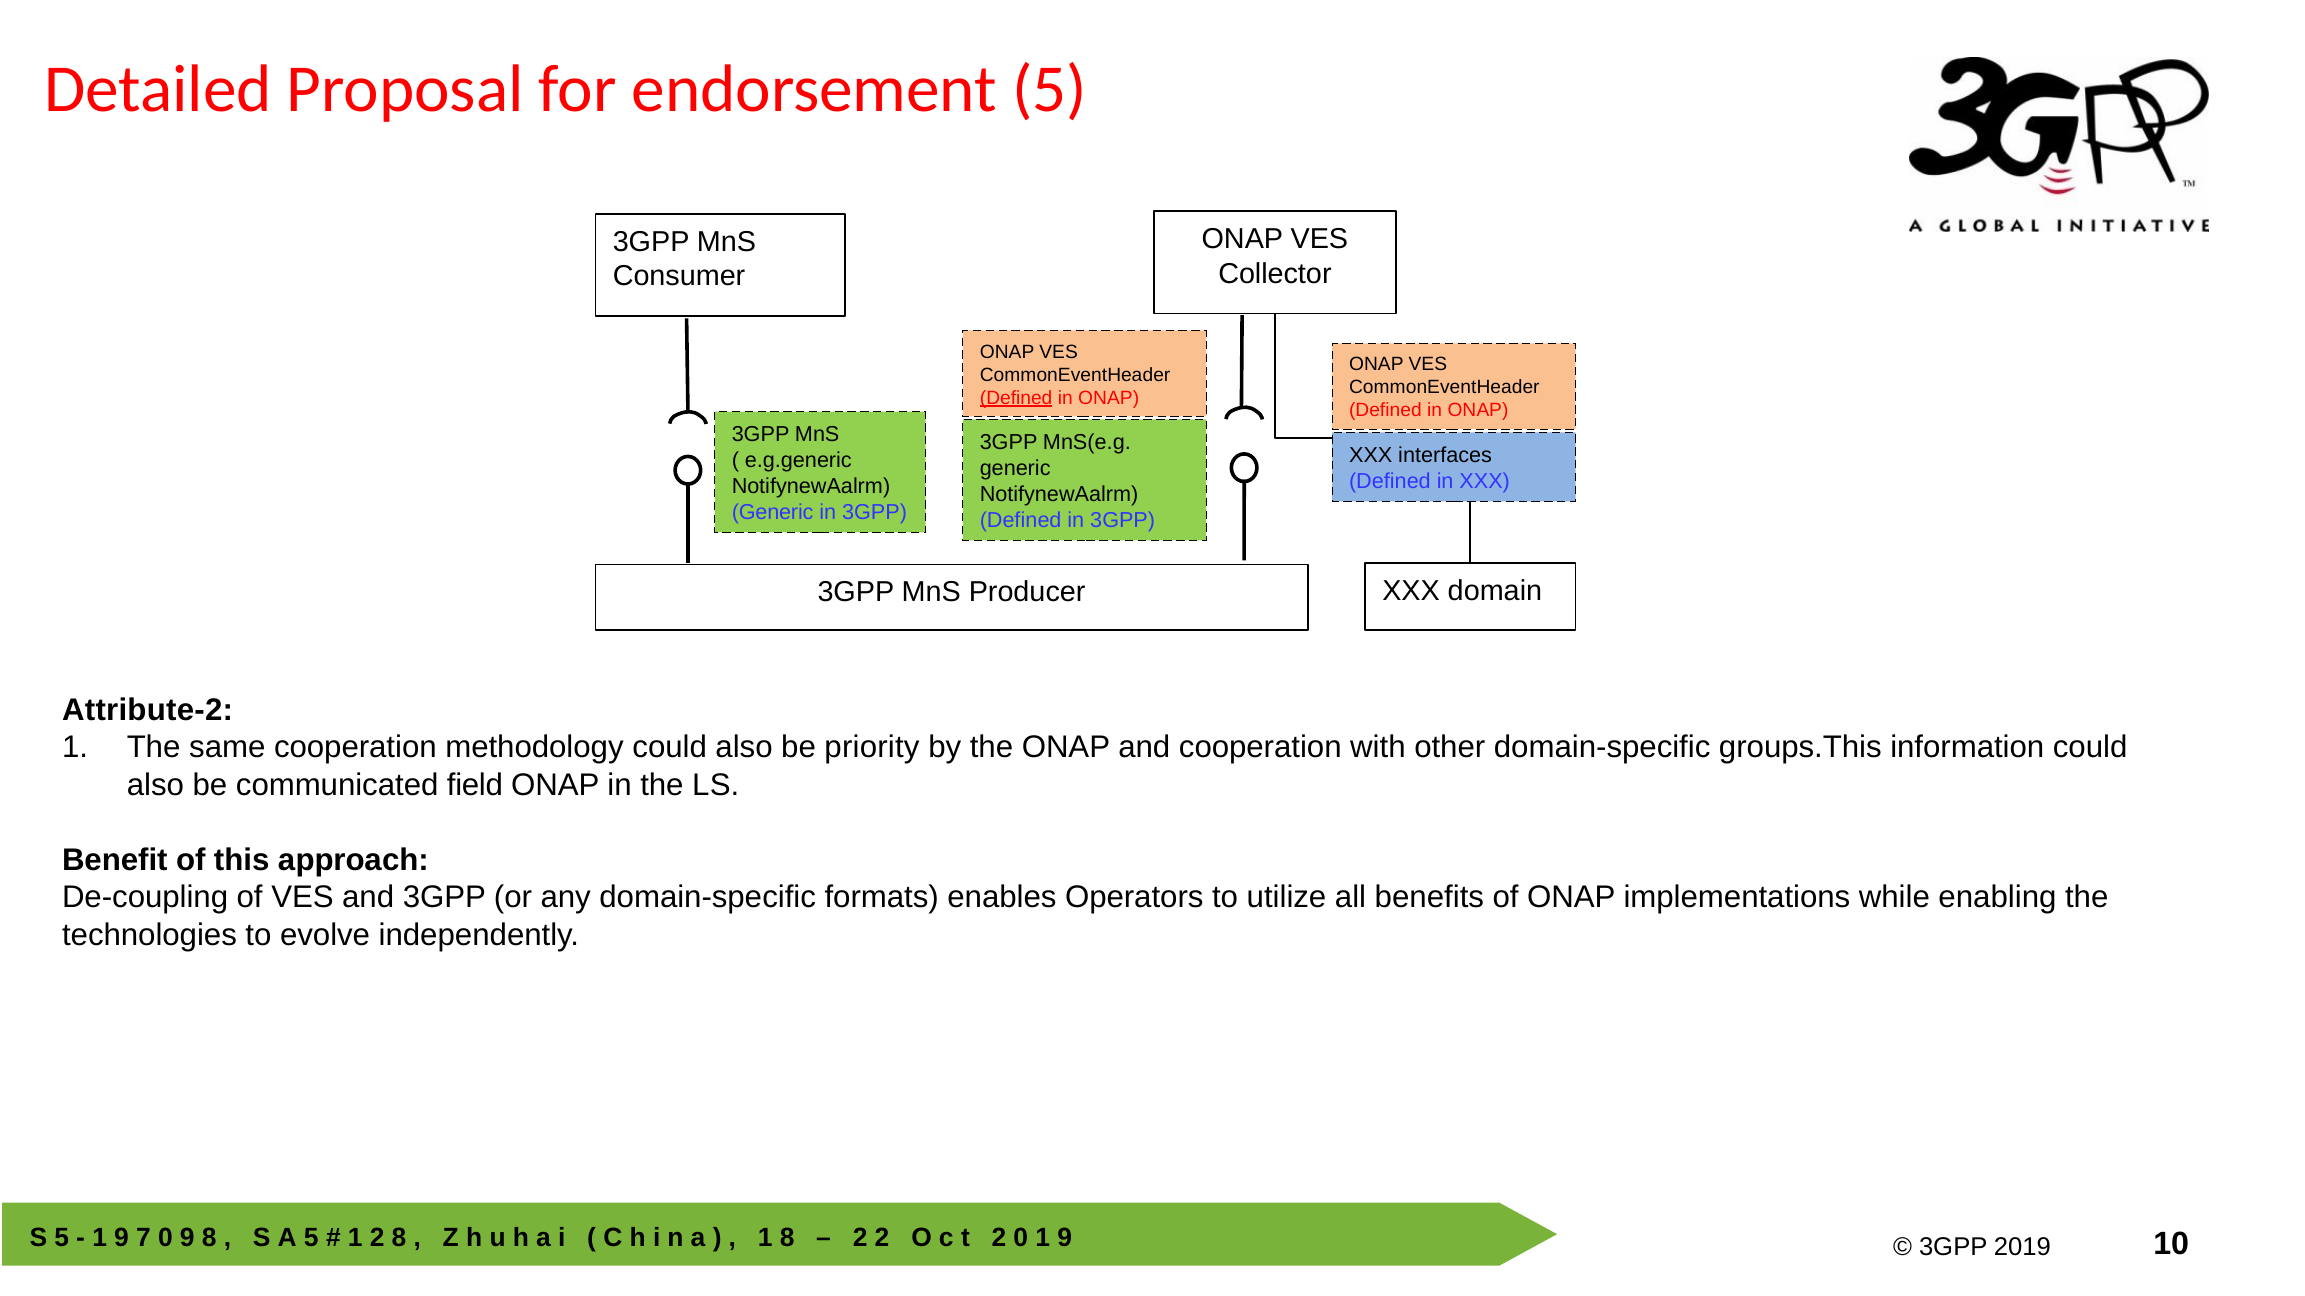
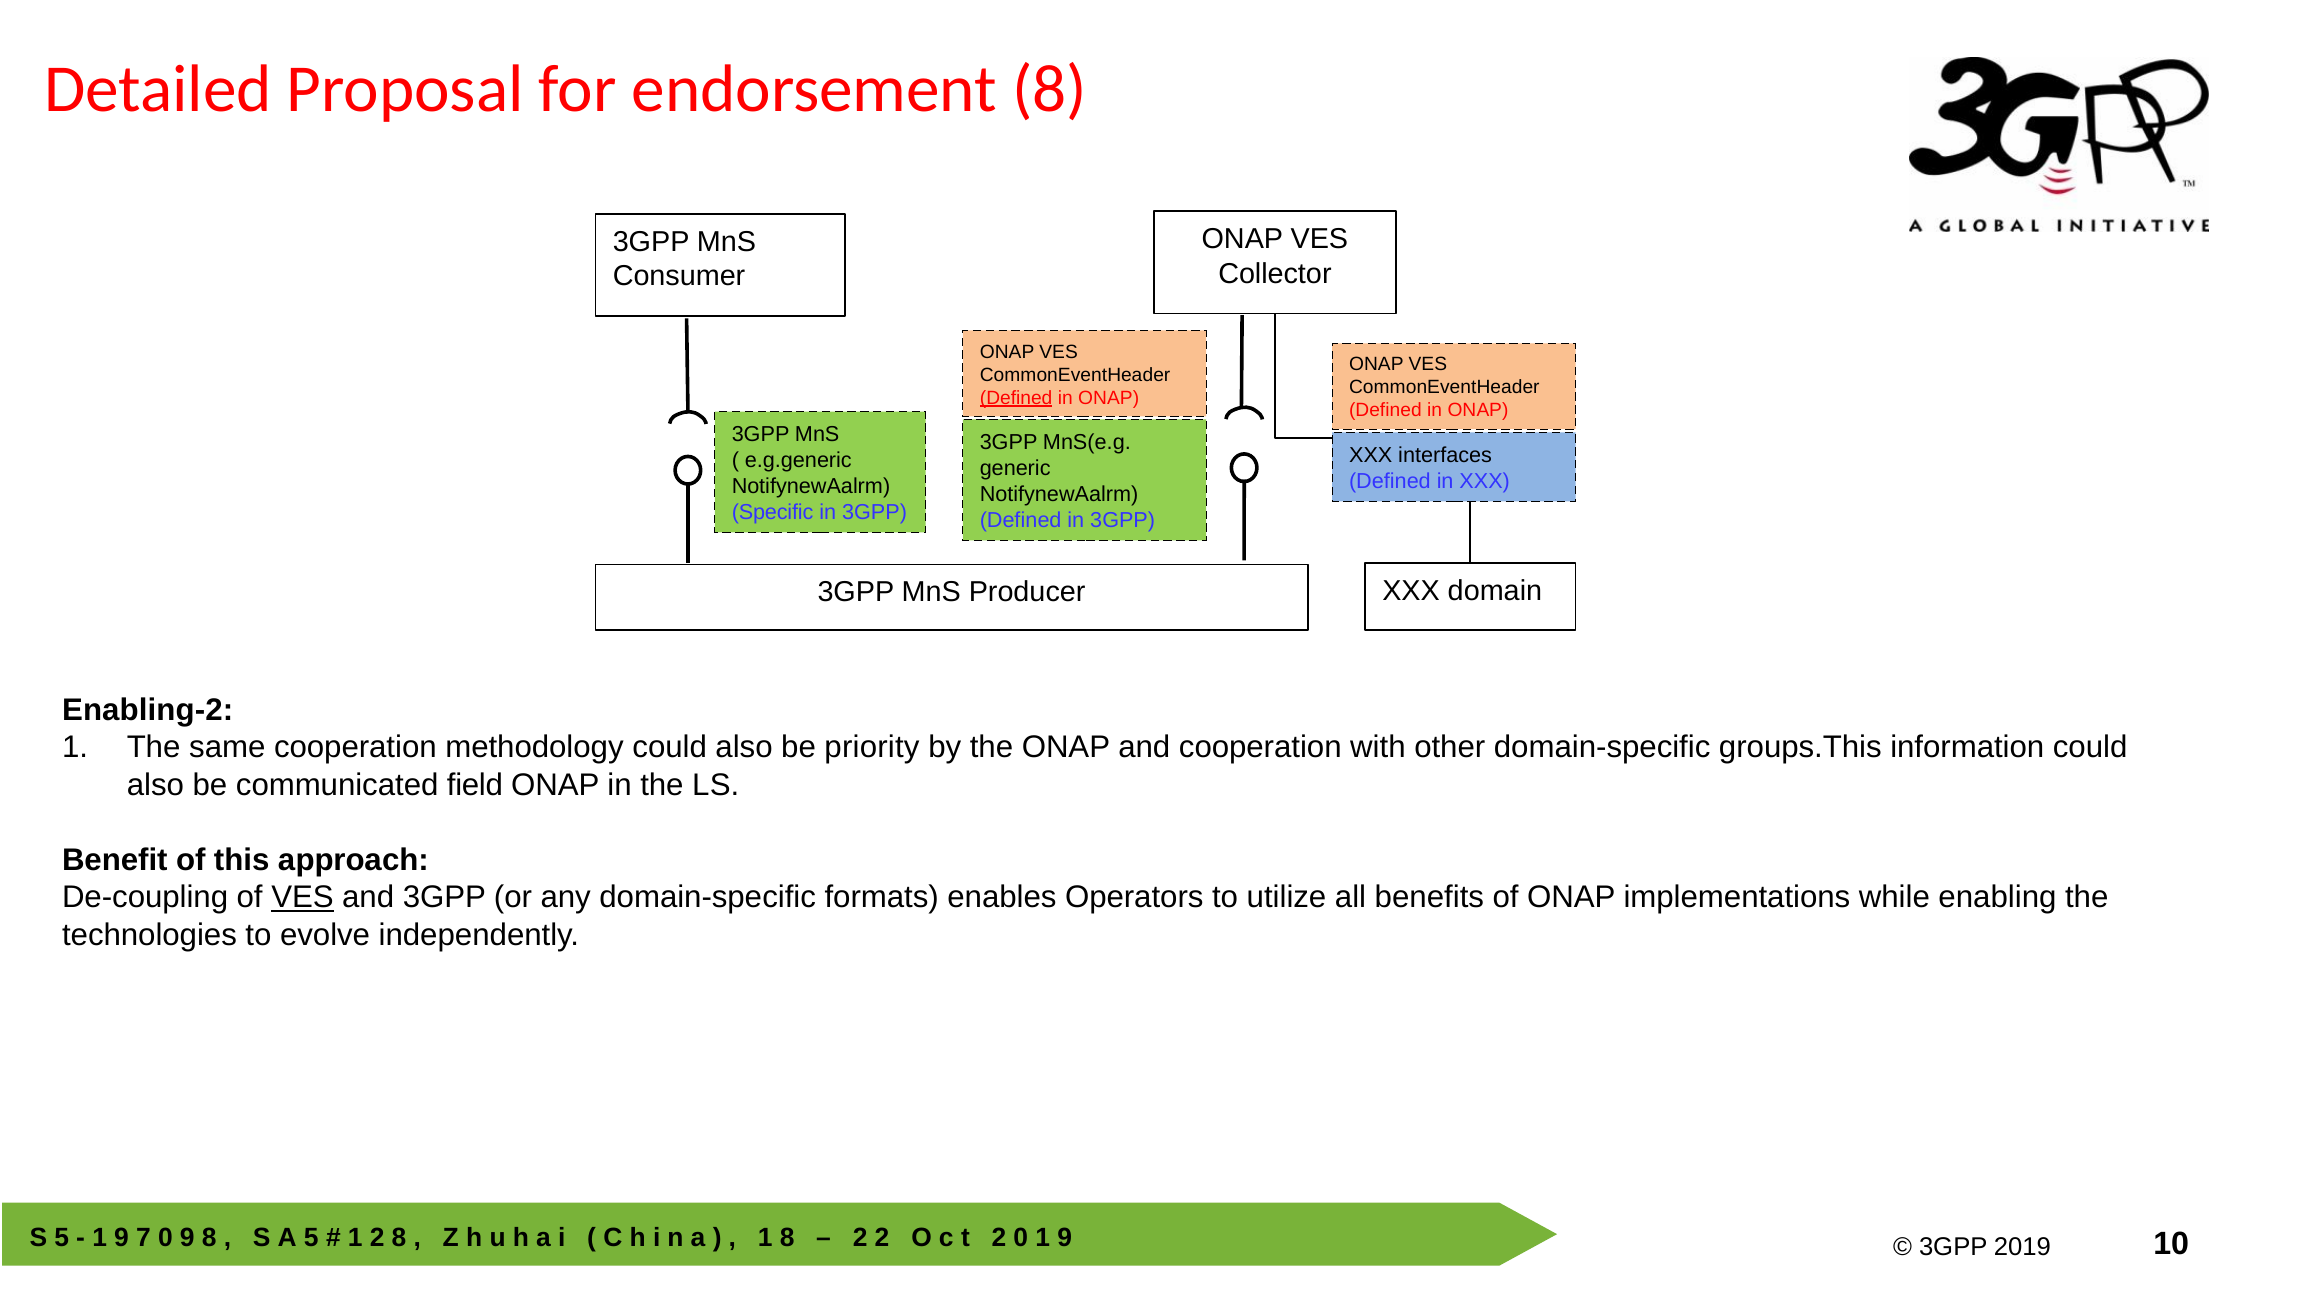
endorsement 5: 5 -> 8
Generic at (773, 513): Generic -> Specific
Attribute-2: Attribute-2 -> Enabling-2
VES at (302, 898) underline: none -> present
